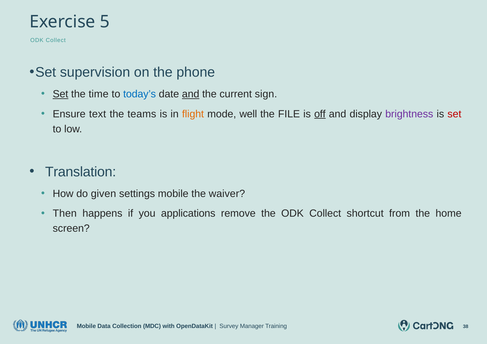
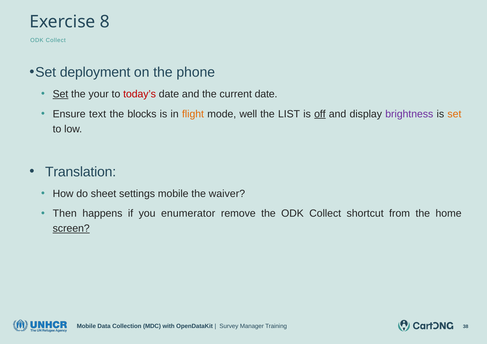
5: 5 -> 8
supervision: supervision -> deployment
time: time -> your
today’s colour: blue -> red
and at (191, 94) underline: present -> none
current sign: sign -> date
teams: teams -> blocks
FILE: FILE -> LIST
set at (454, 114) colour: red -> orange
given: given -> sheet
applications: applications -> enumerator
screen underline: none -> present
